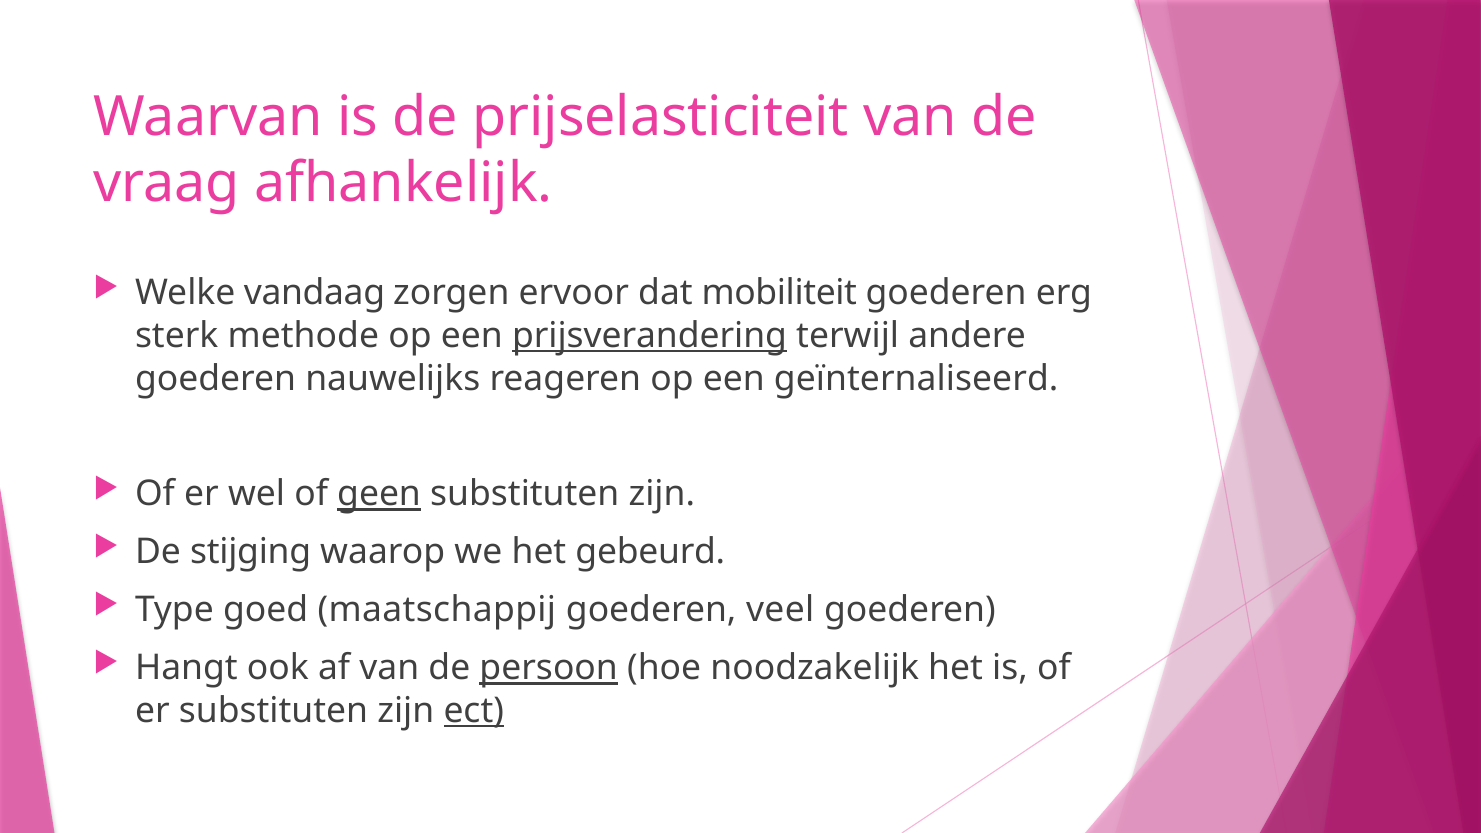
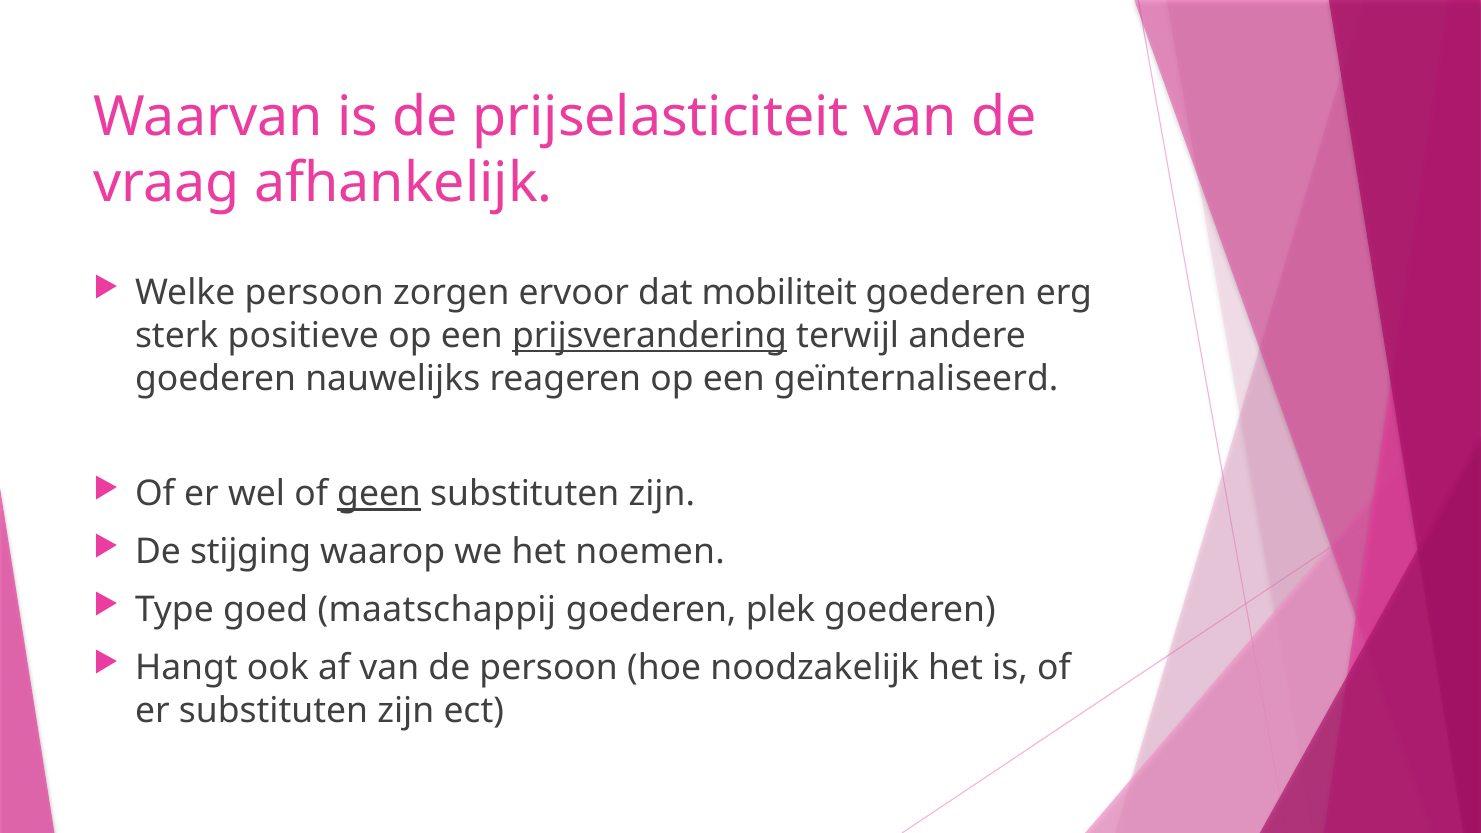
Welke vandaag: vandaag -> persoon
methode: methode -> positieve
gebeurd: gebeurd -> noemen
veel: veel -> plek
persoon at (549, 668) underline: present -> none
ect underline: present -> none
